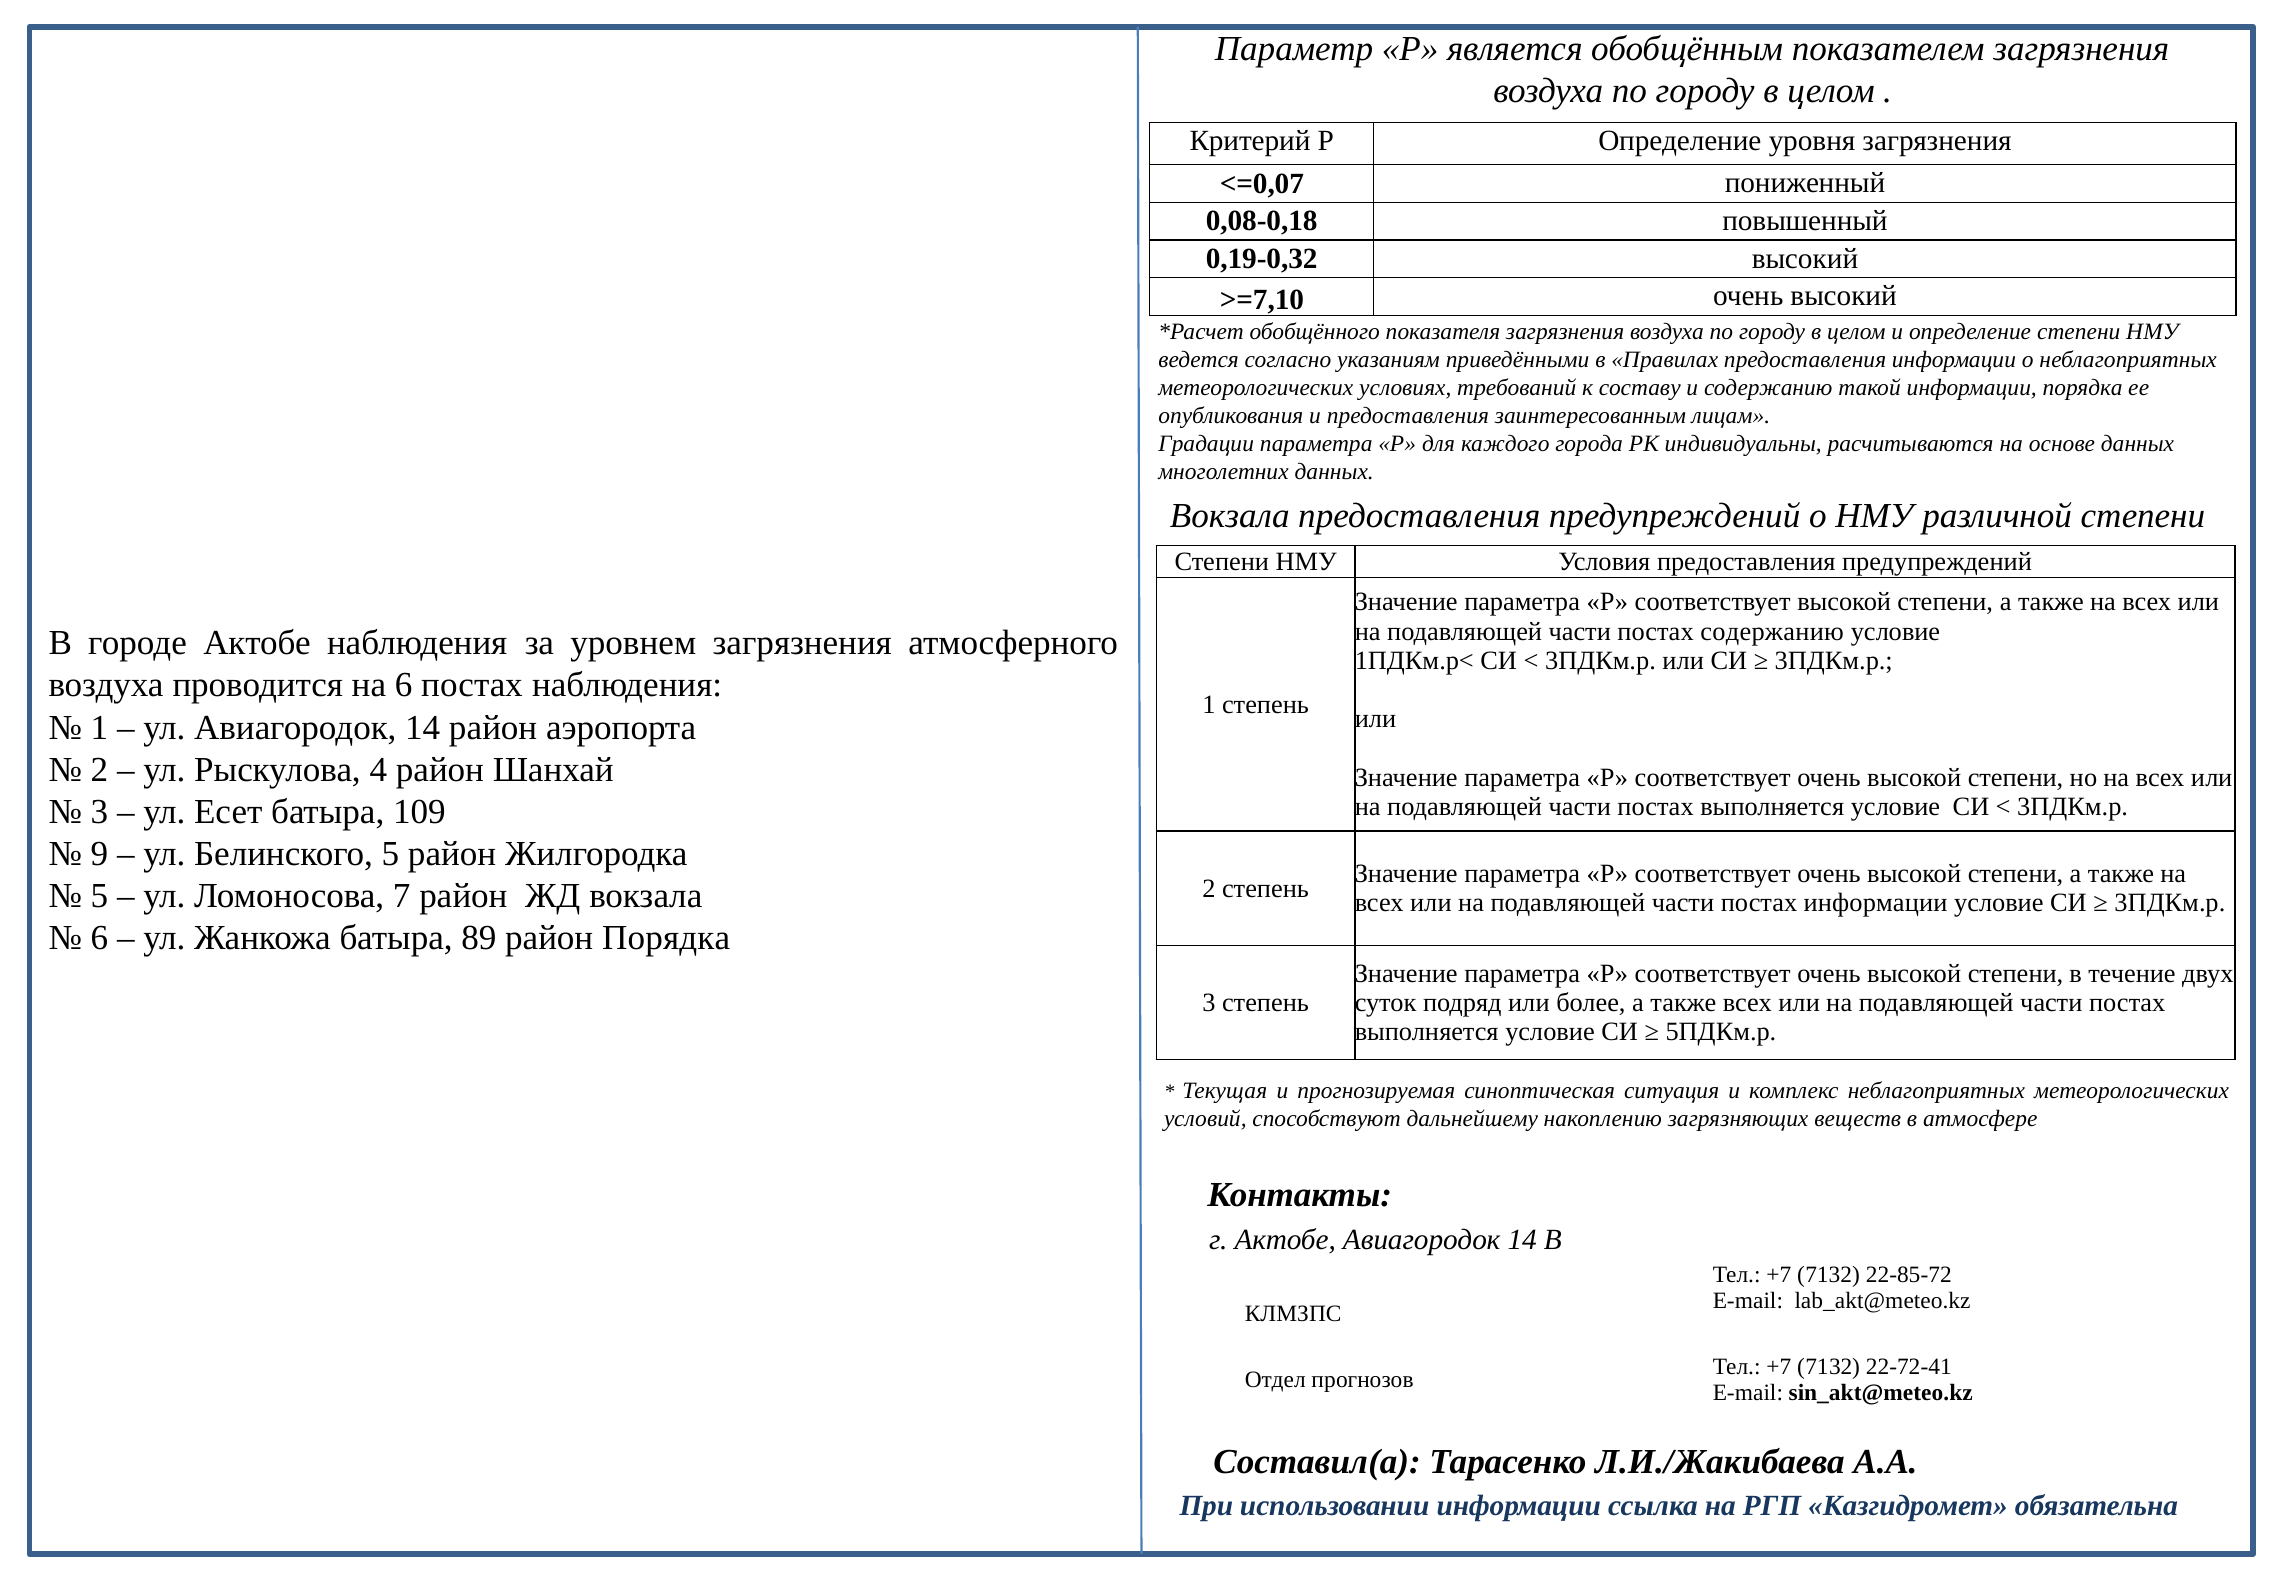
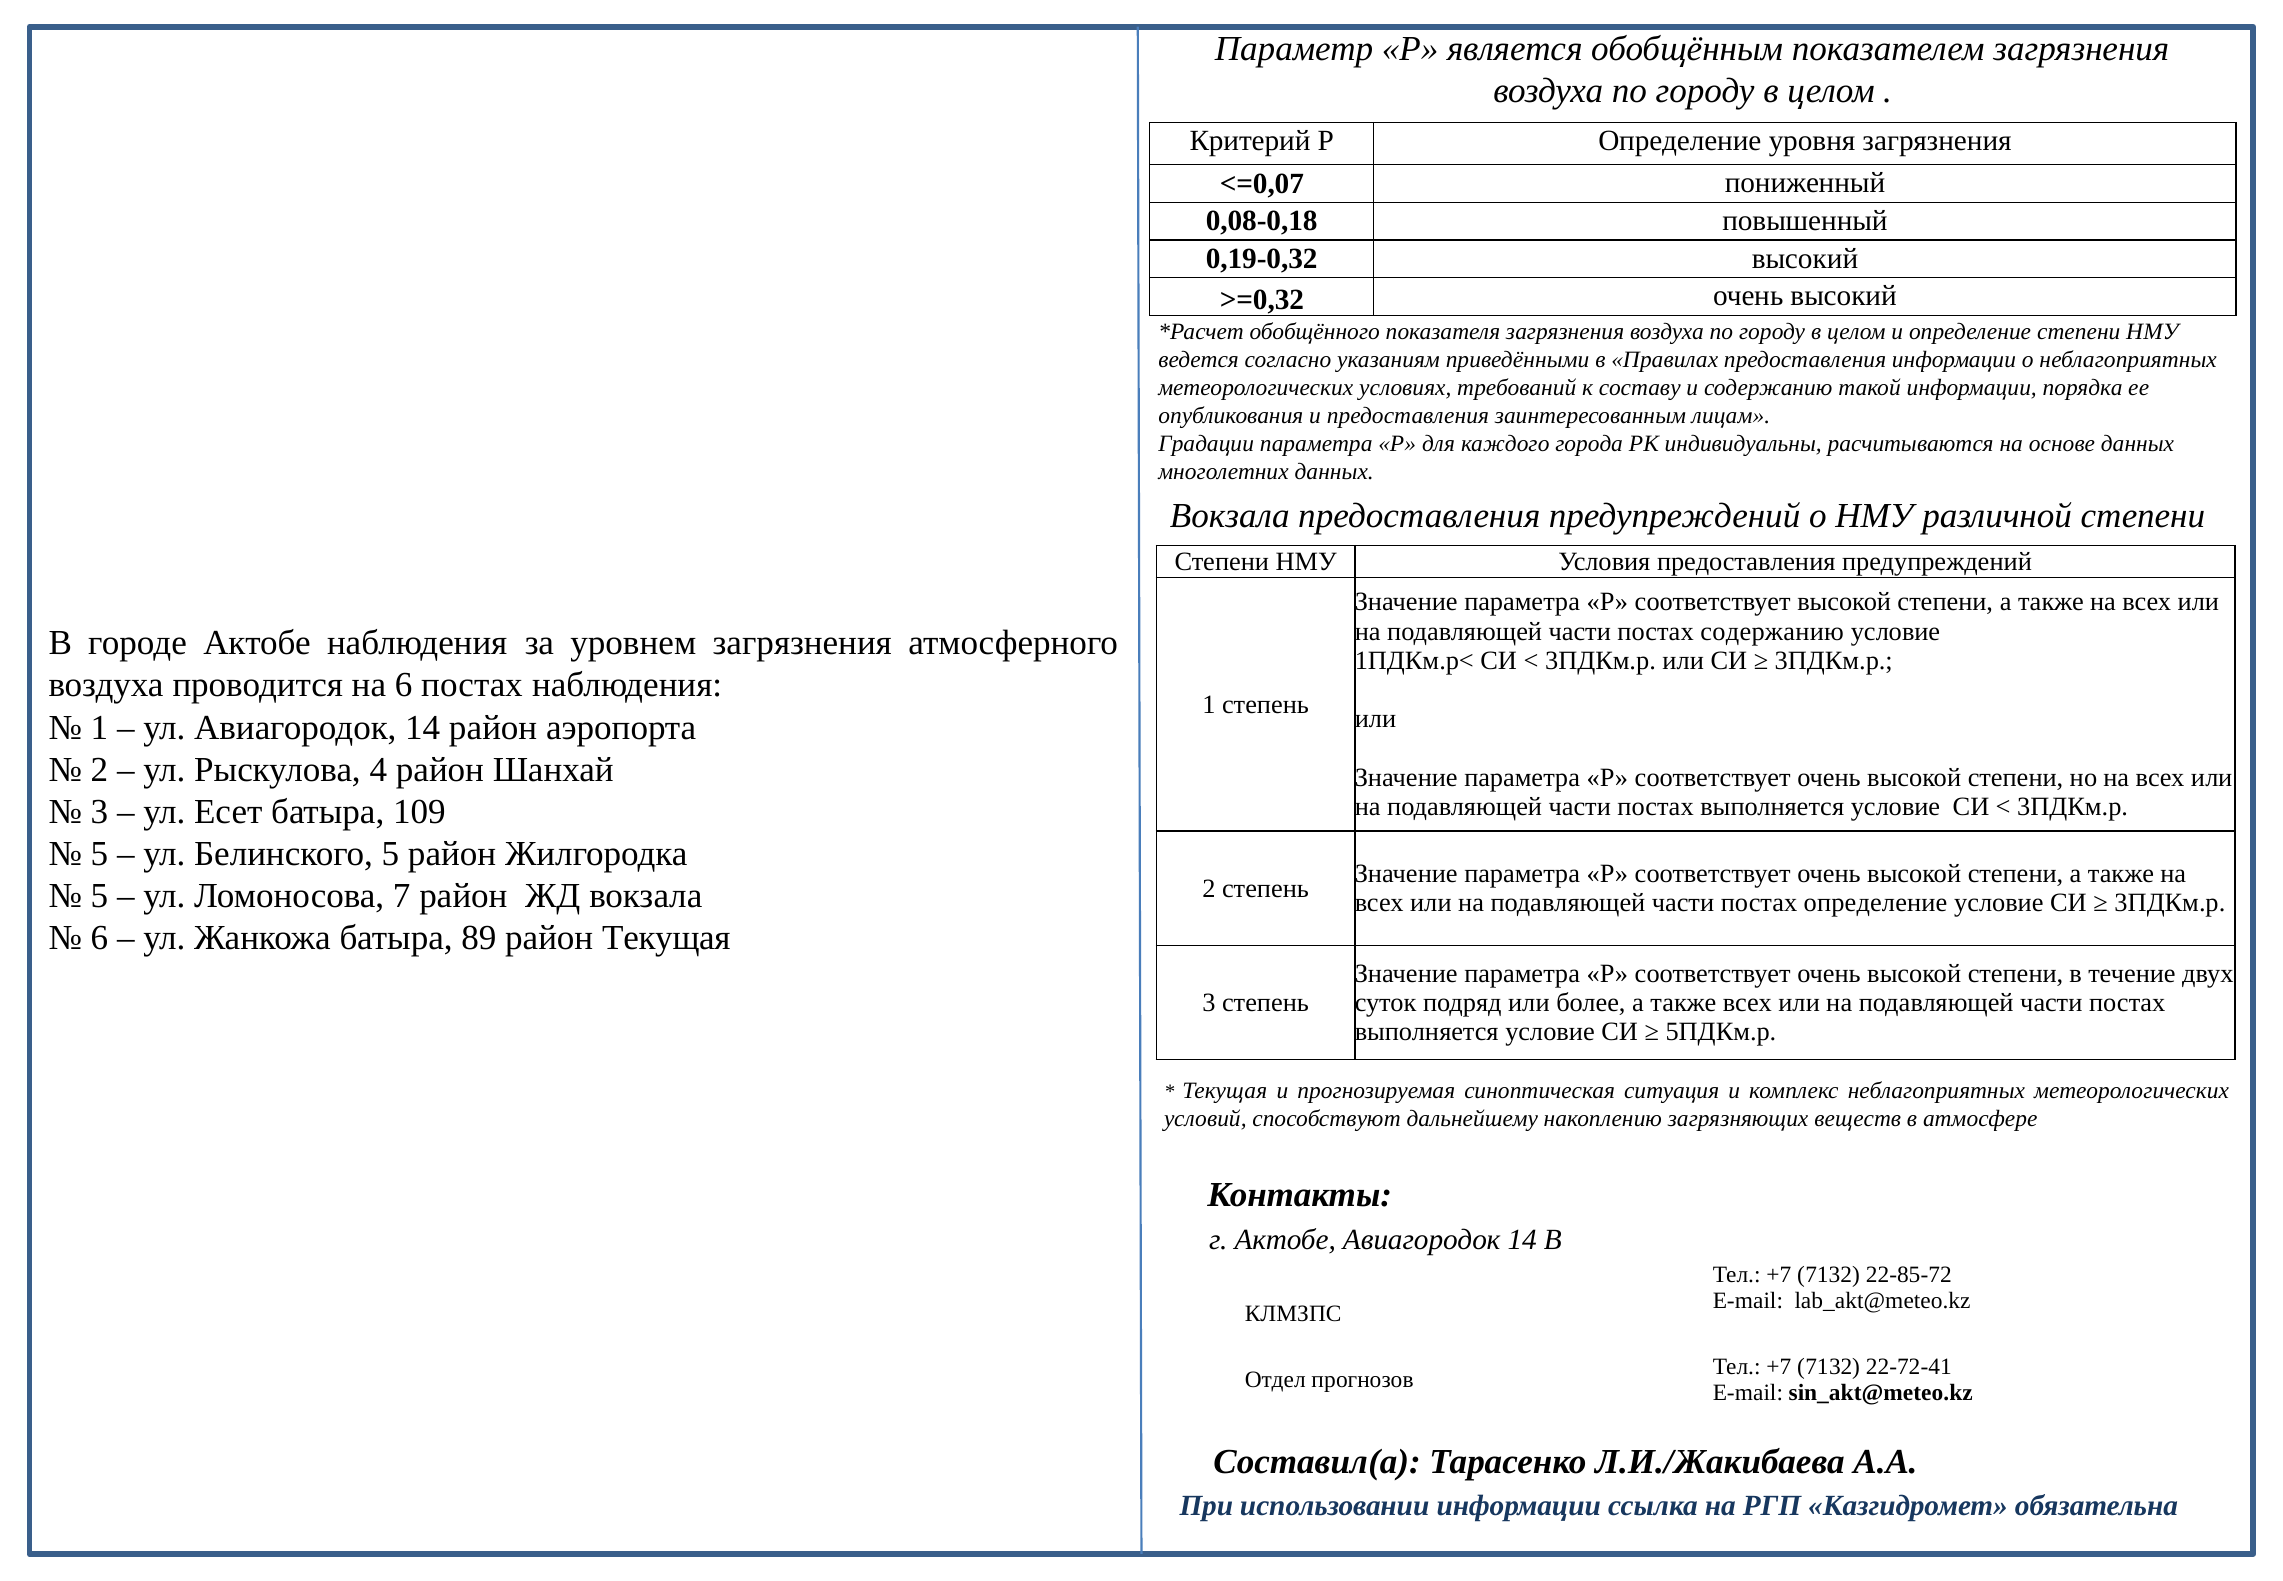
>=7,10: >=7,10 -> >=0,32
9 at (99, 854): 9 -> 5
постах информации: информации -> определение
район Порядка: Порядка -> Текущая
